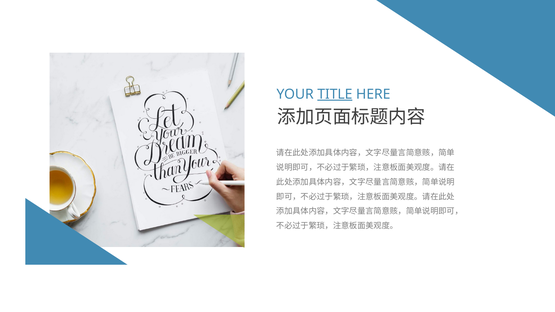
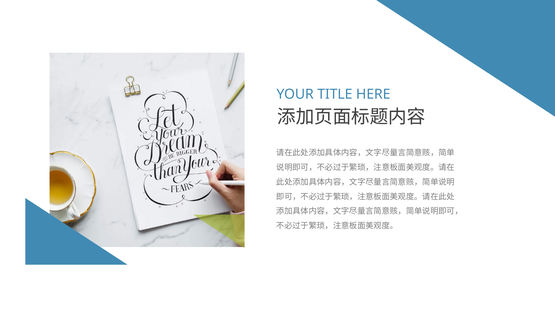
TITLE underline: present -> none
